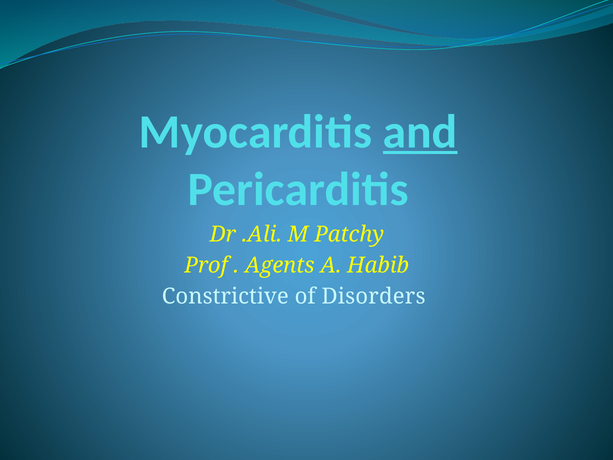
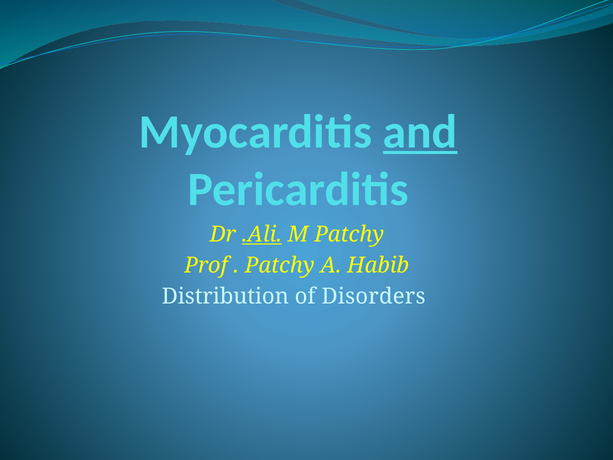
.Ali underline: none -> present
Agents at (280, 265): Agents -> Patchy
Constrictive: Constrictive -> Distribution
